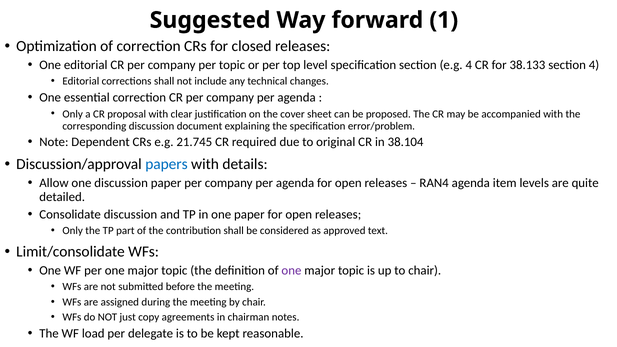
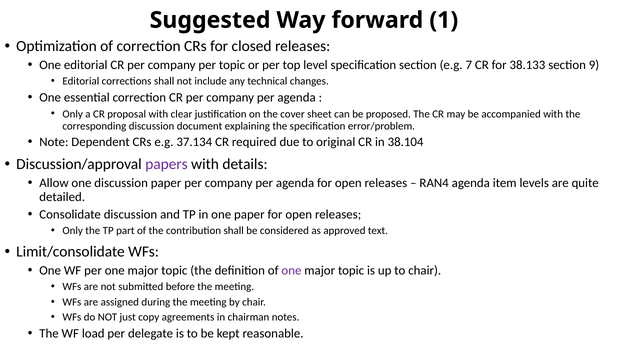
e.g 4: 4 -> 7
section 4: 4 -> 9
21.745: 21.745 -> 37.134
papers colour: blue -> purple
